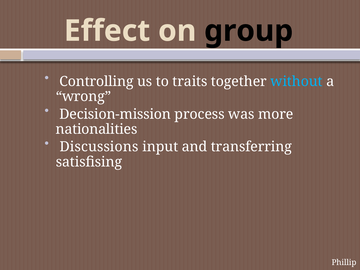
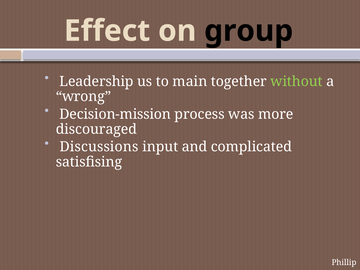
Controlling: Controlling -> Leadership
traits: traits -> main
without colour: light blue -> light green
nationalities: nationalities -> discouraged
transferring: transferring -> complicated
